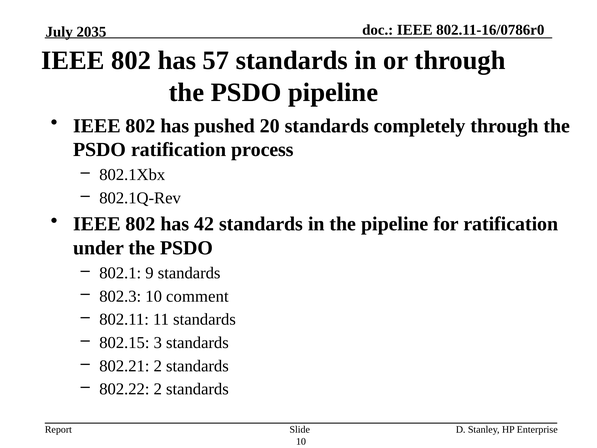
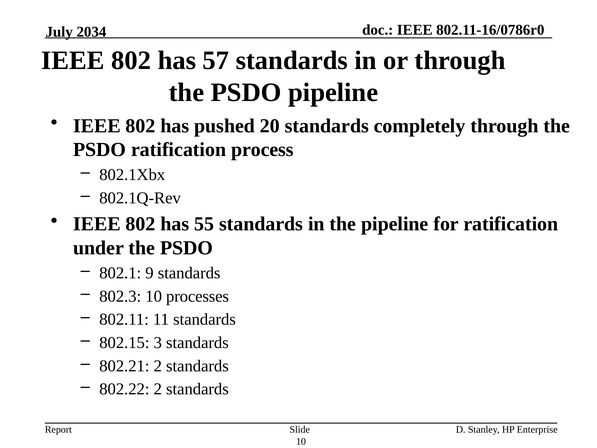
2035: 2035 -> 2034
42: 42 -> 55
comment: comment -> processes
